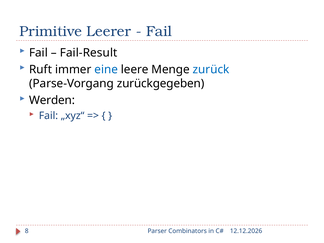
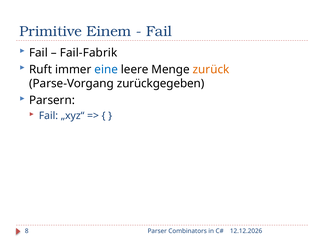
Leerer: Leerer -> Einem
Fail-Result: Fail-Result -> Fail-Fabrik
zurück colour: blue -> orange
Werden: Werden -> Parsern
